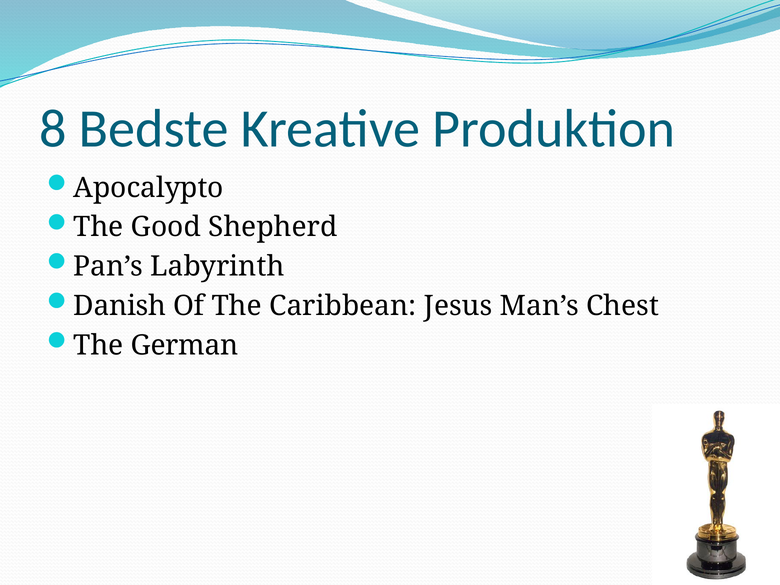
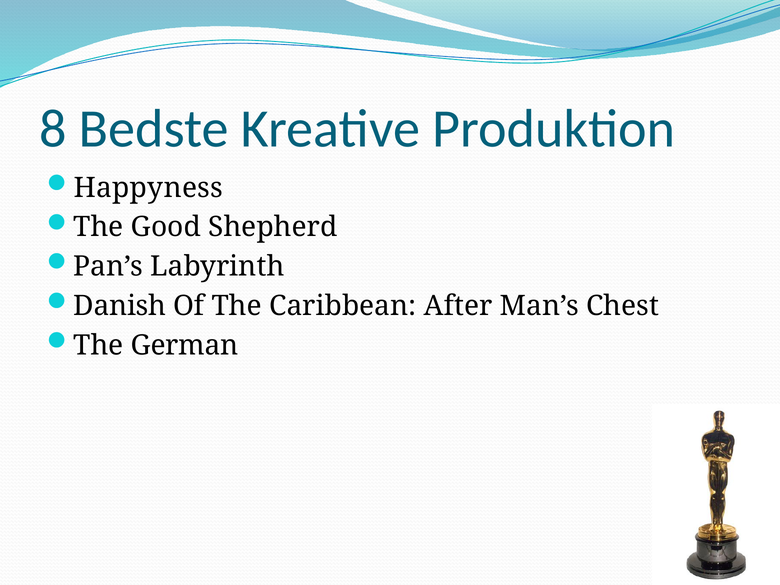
Apocalypto: Apocalypto -> Happyness
Jesus: Jesus -> After
